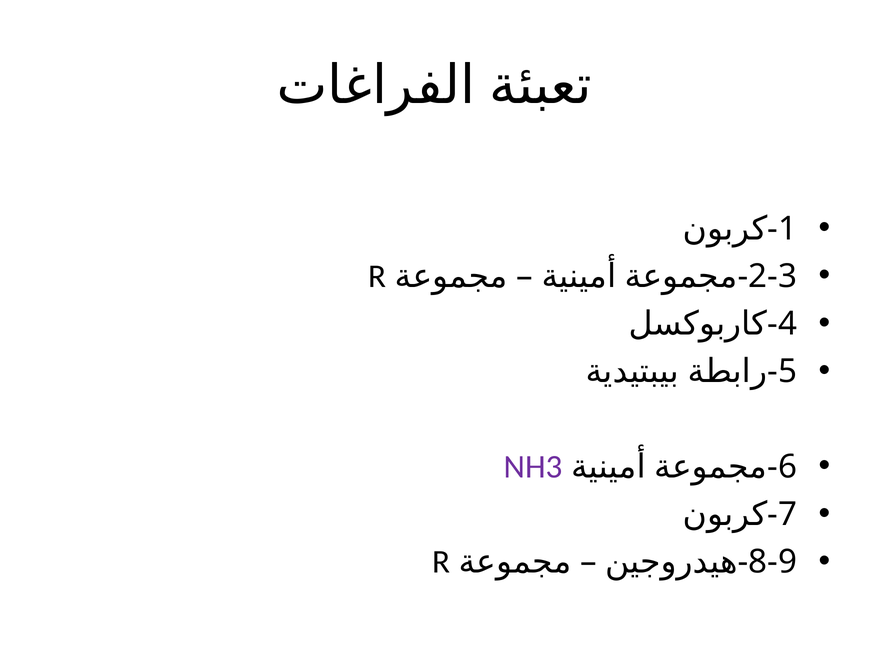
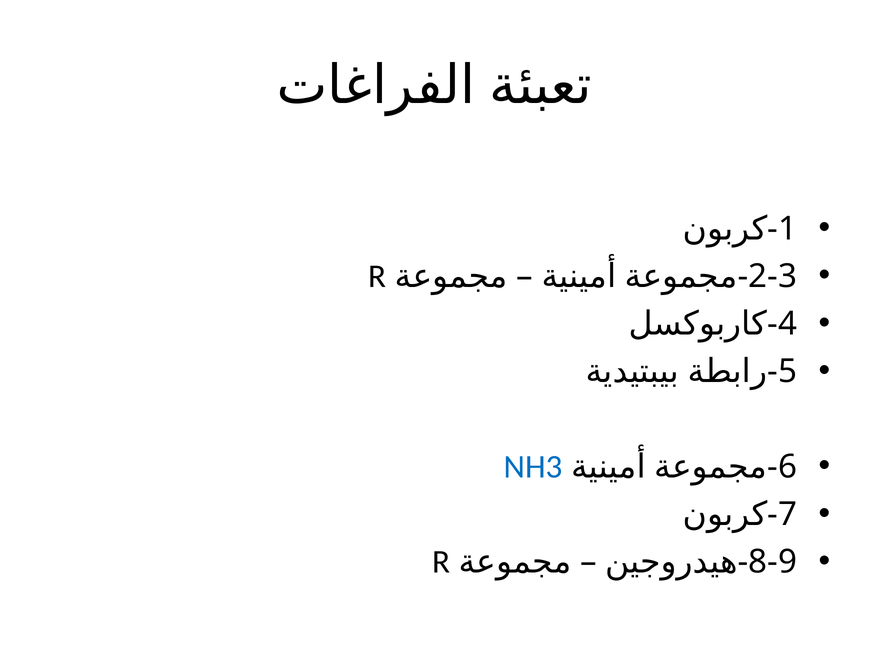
NH3 colour: purple -> blue
